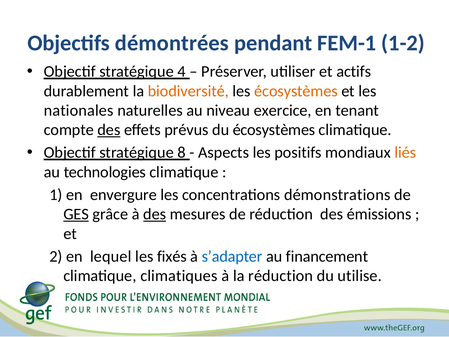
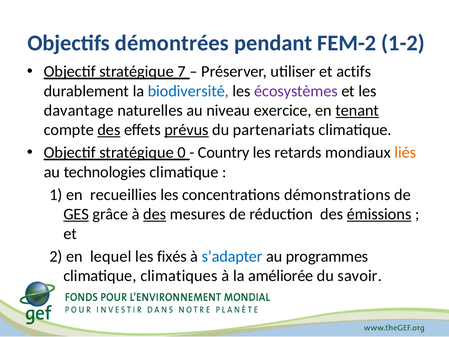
FEM-1: FEM-1 -> FEM-2
4: 4 -> 7
biodiversité colour: orange -> blue
écosystèmes at (296, 91) colour: orange -> purple
nationales: nationales -> davantage
tenant underline: none -> present
prévus underline: none -> present
du écosystèmes: écosystèmes -> partenariats
8: 8 -> 0
Aspects: Aspects -> Country
positifs: positifs -> retards
envergure: envergure -> recueillies
émissions underline: none -> present
financement: financement -> programmes
la réduction: réduction -> améliorée
utilise: utilise -> savoir
